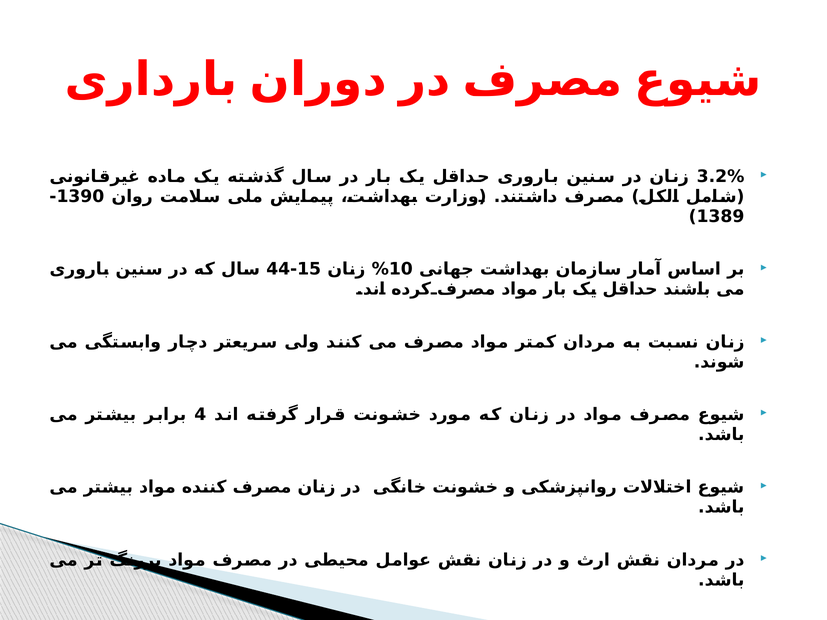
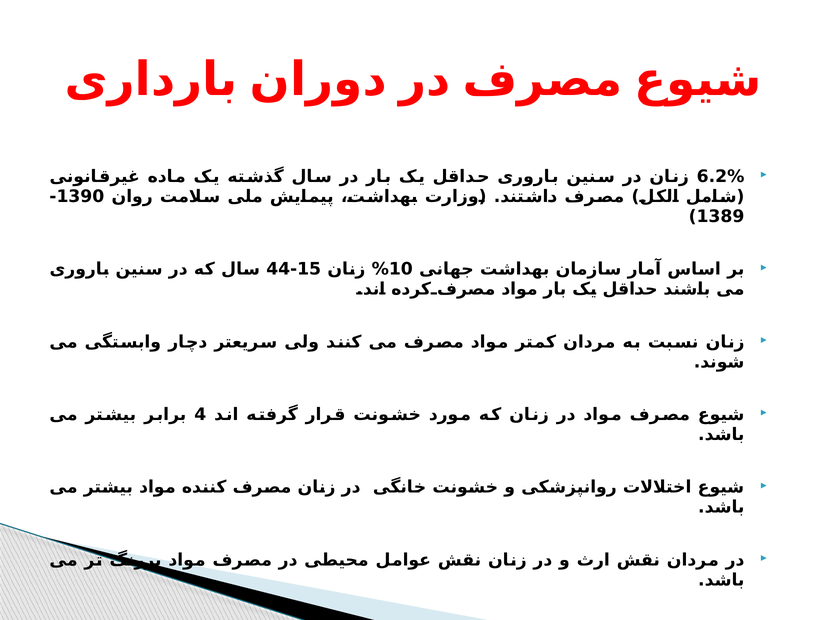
3.2%: 3.2% -> 6.2%
